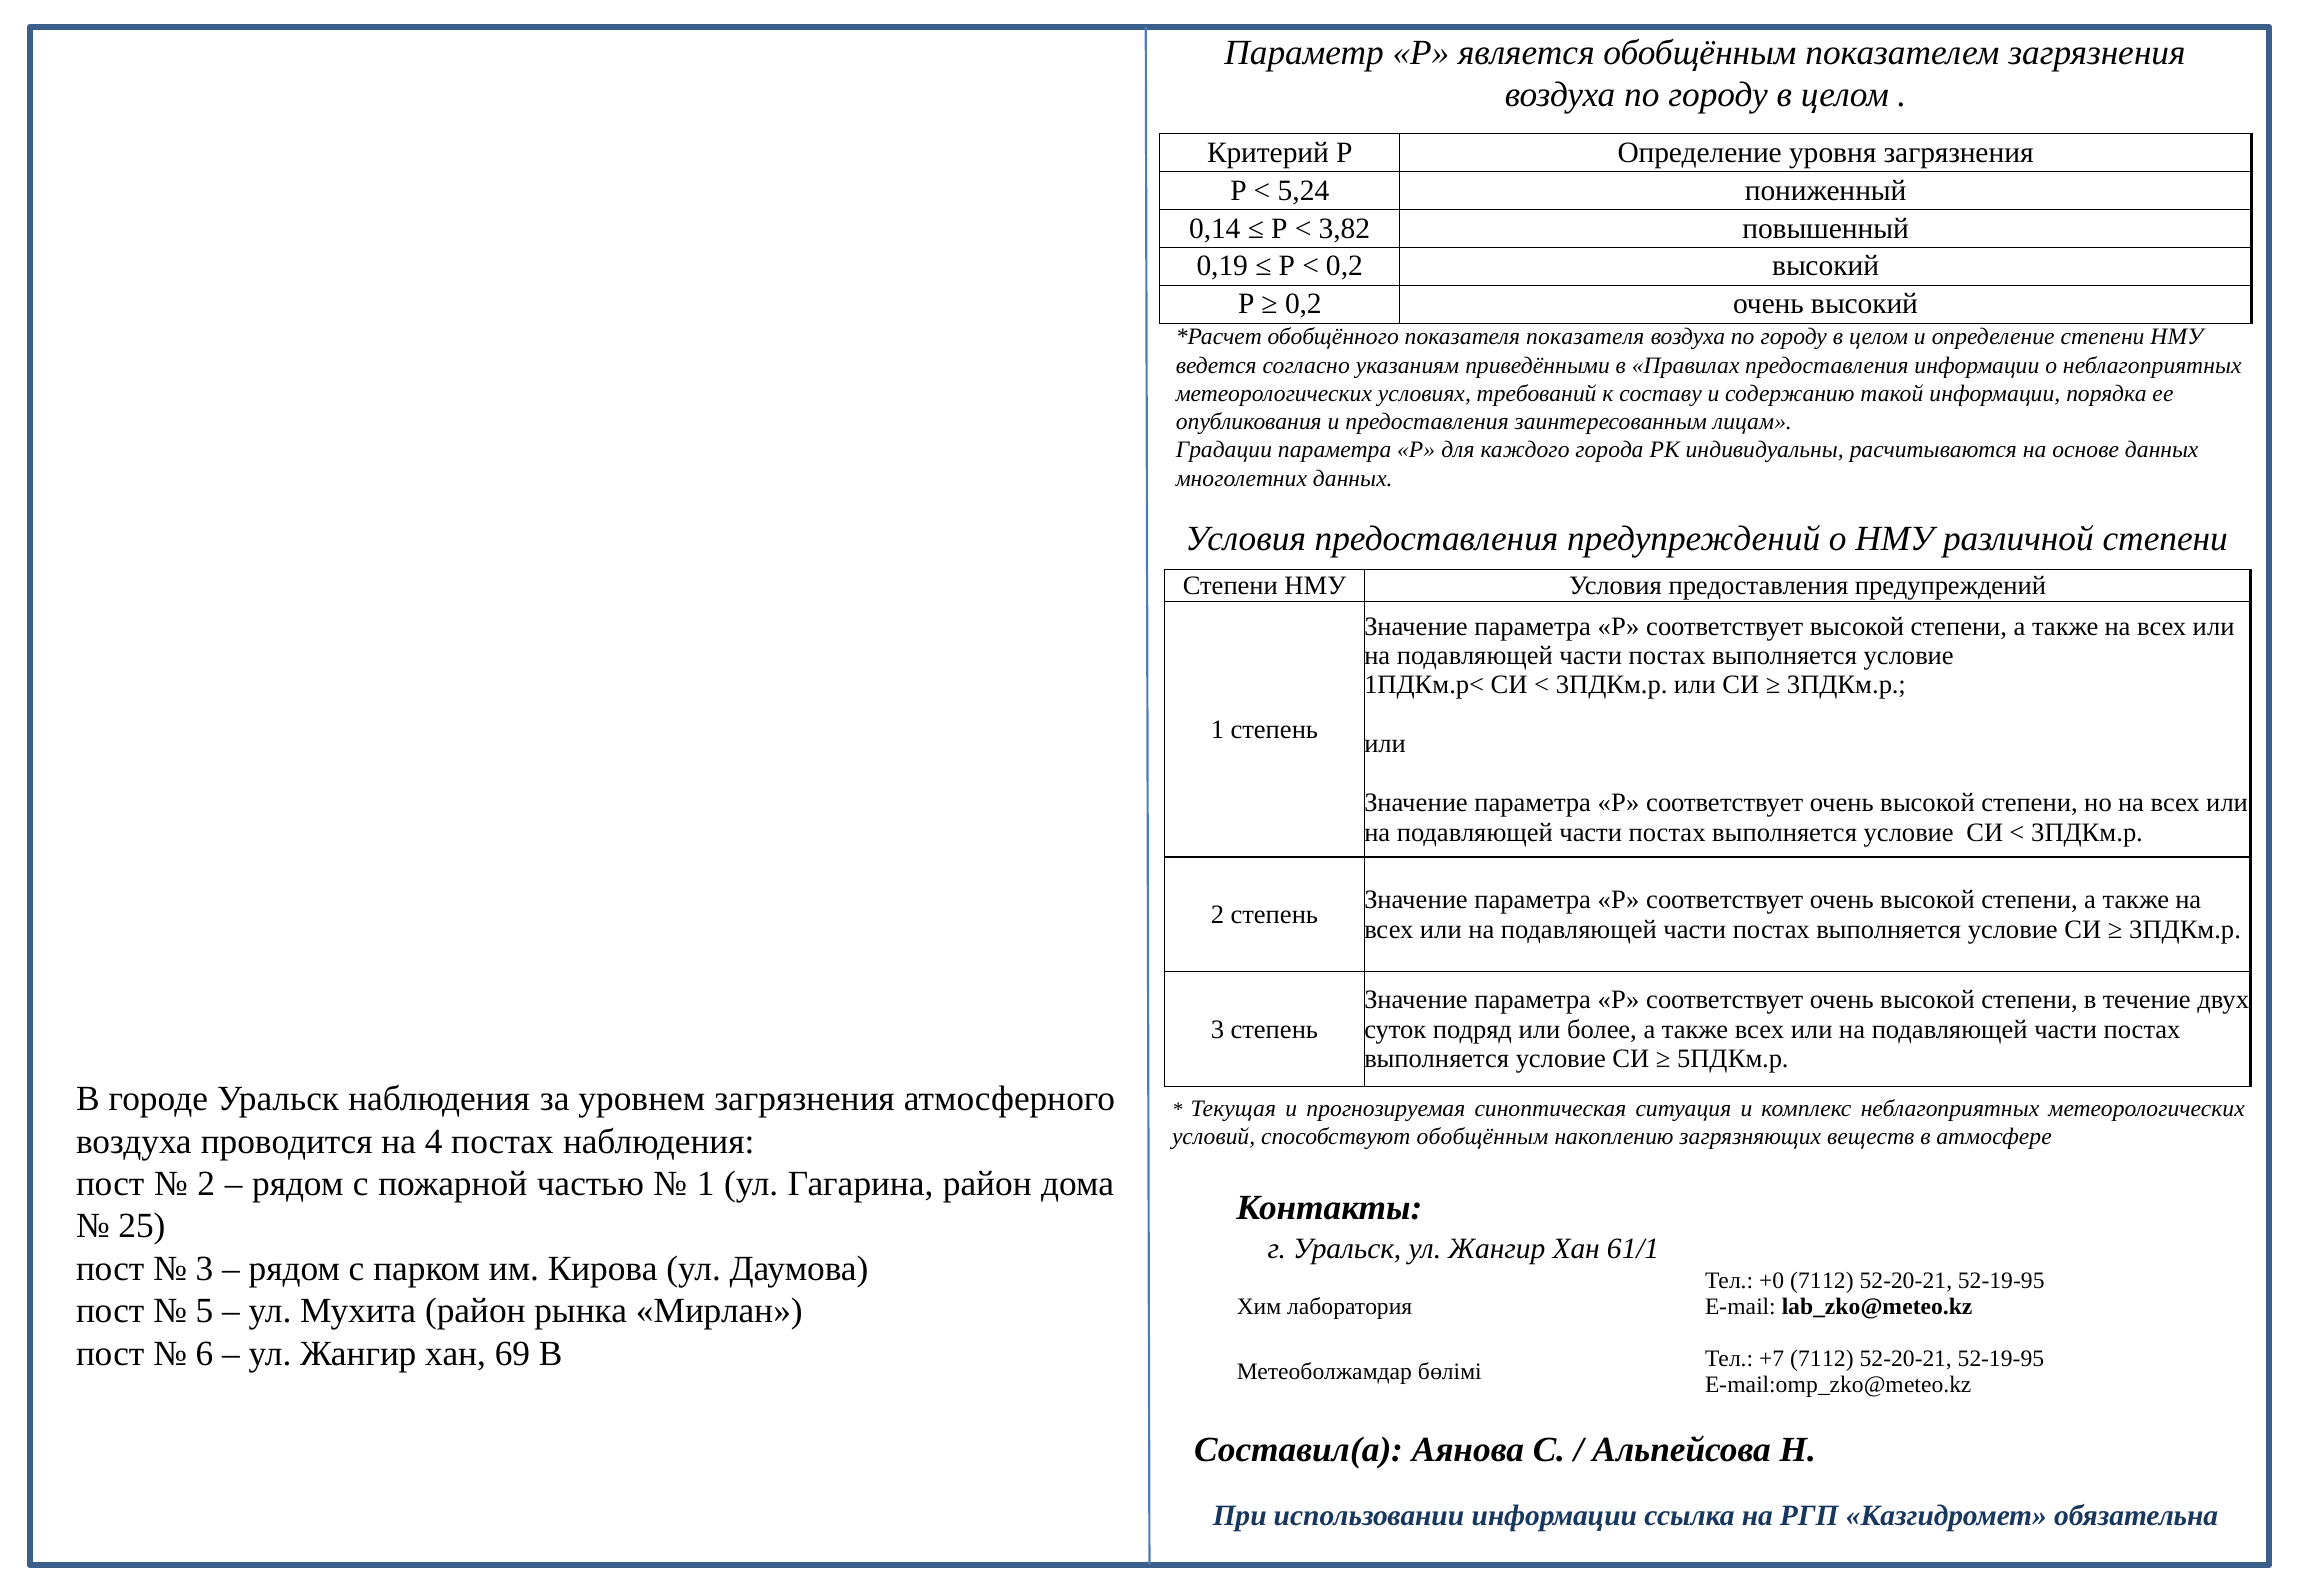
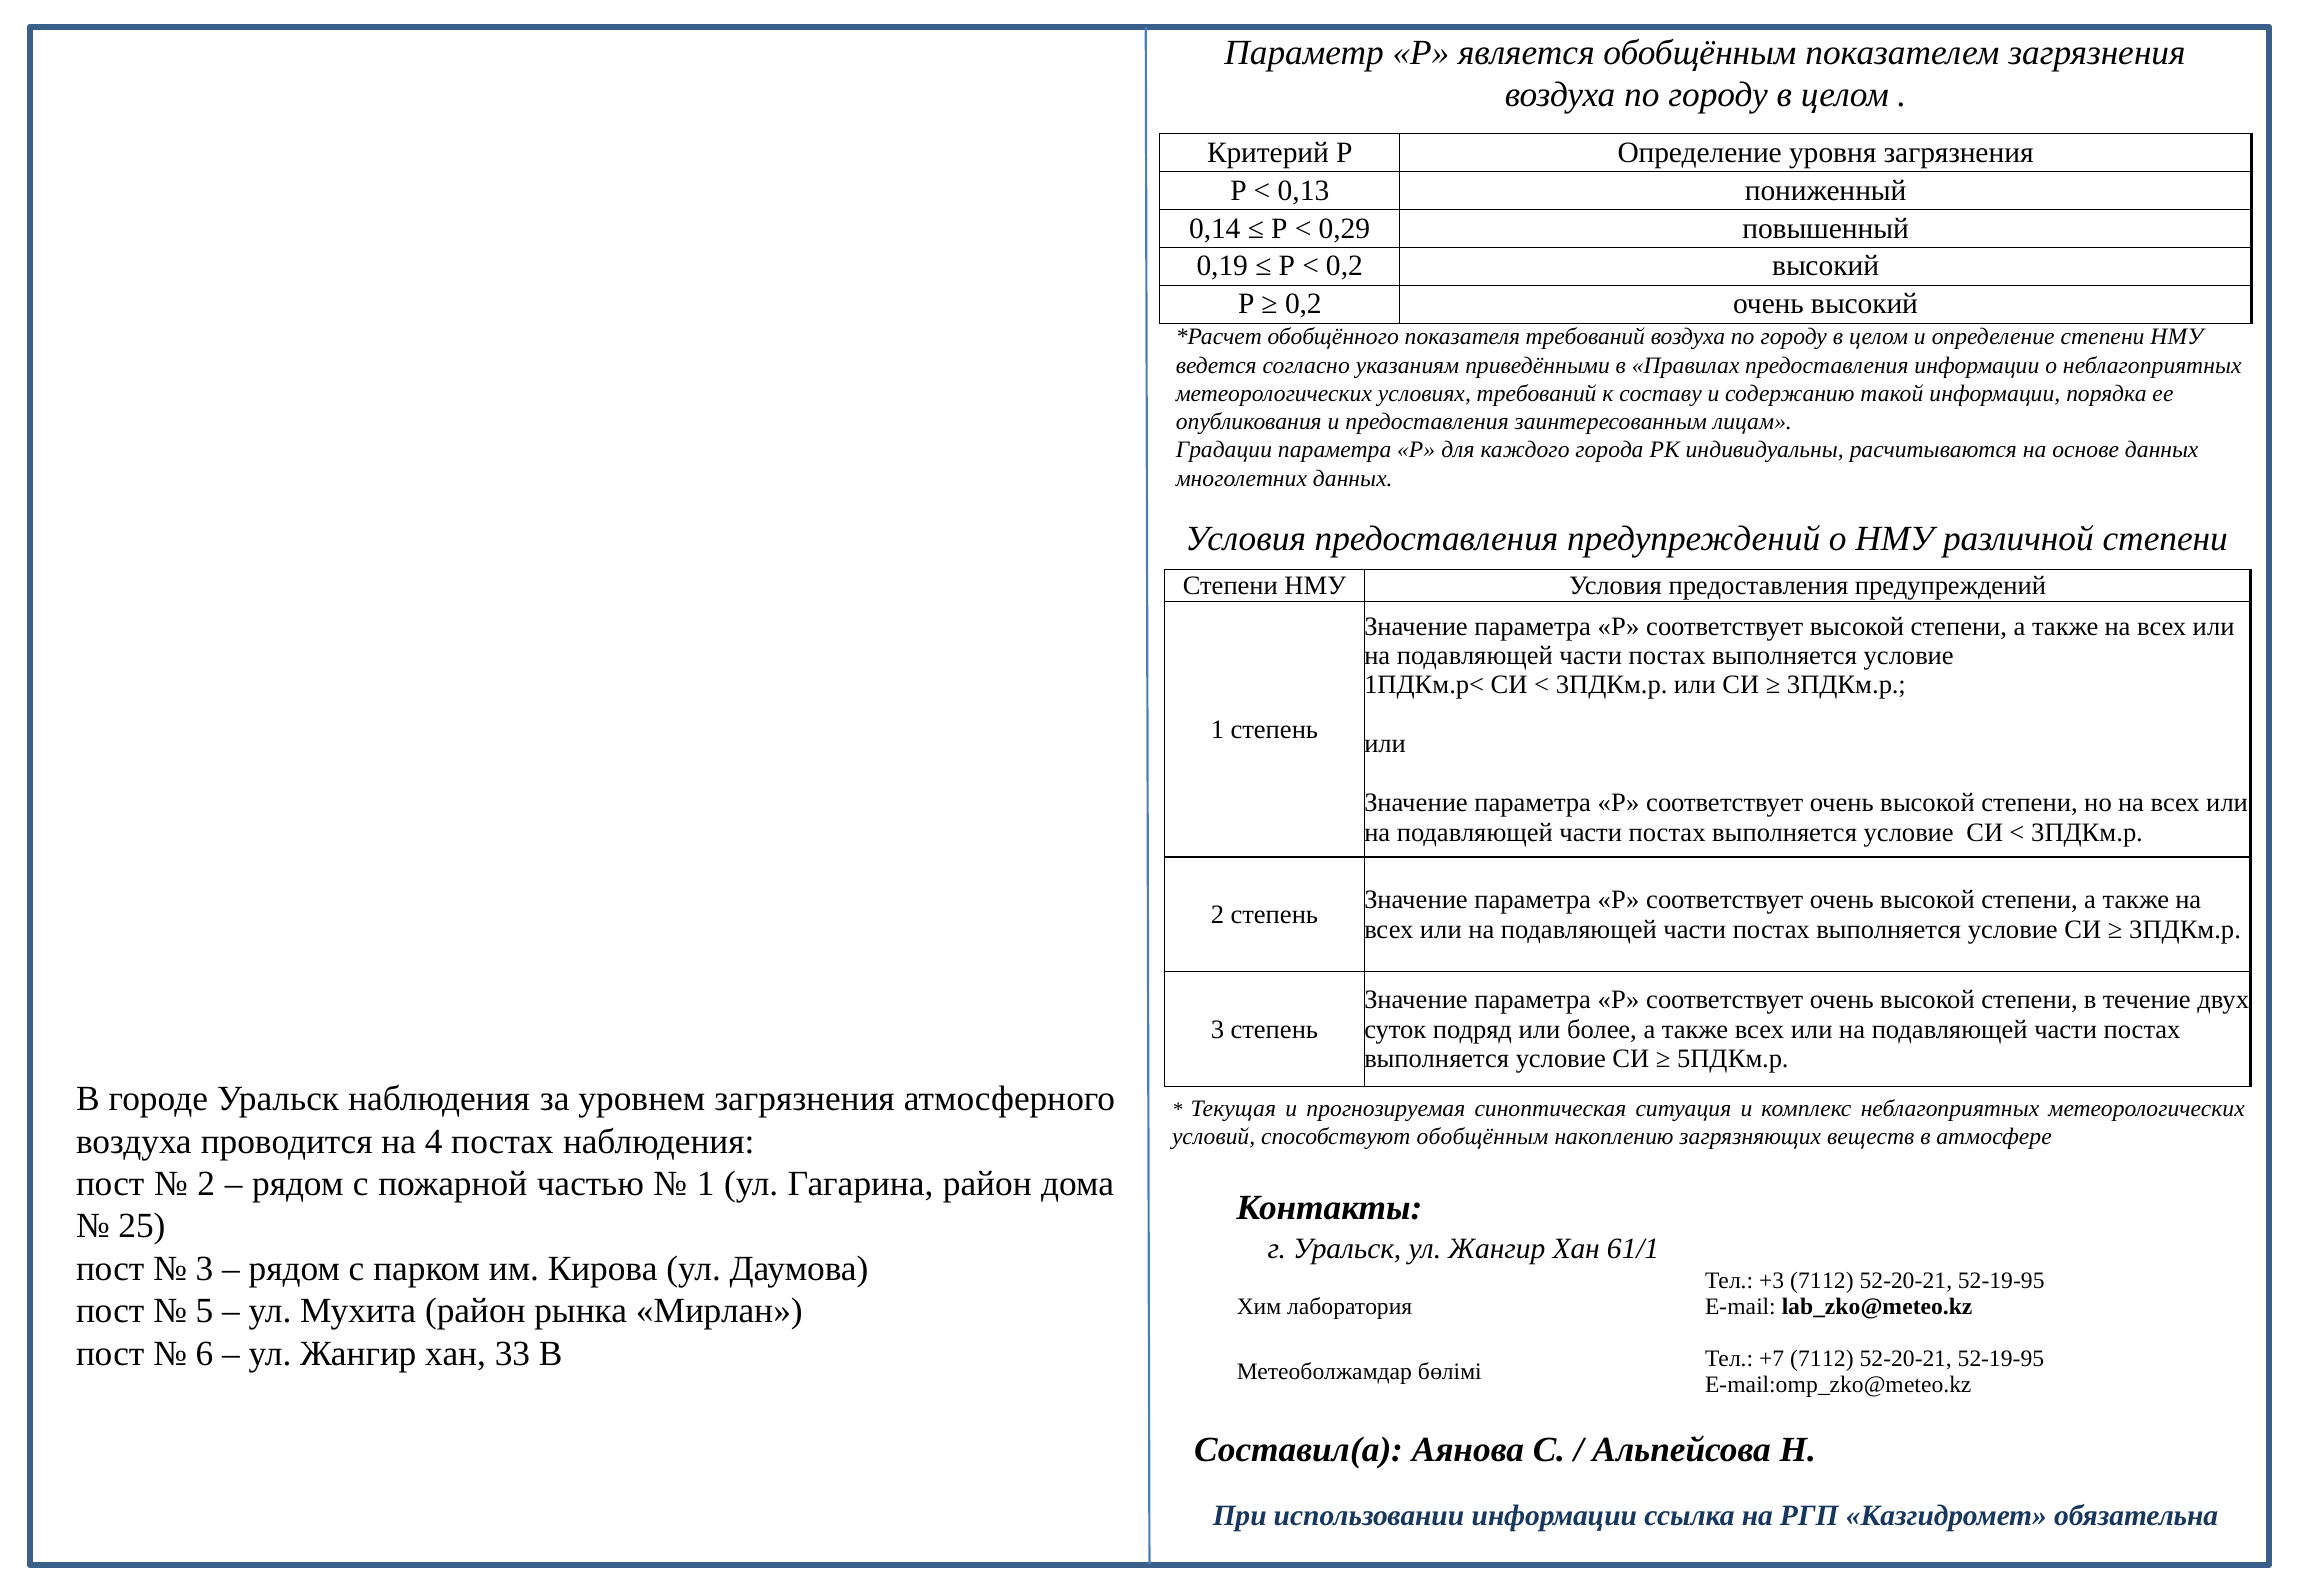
5,24: 5,24 -> 0,13
3,82: 3,82 -> 0,29
показателя показателя: показателя -> требований
+0: +0 -> +3
69: 69 -> 33
